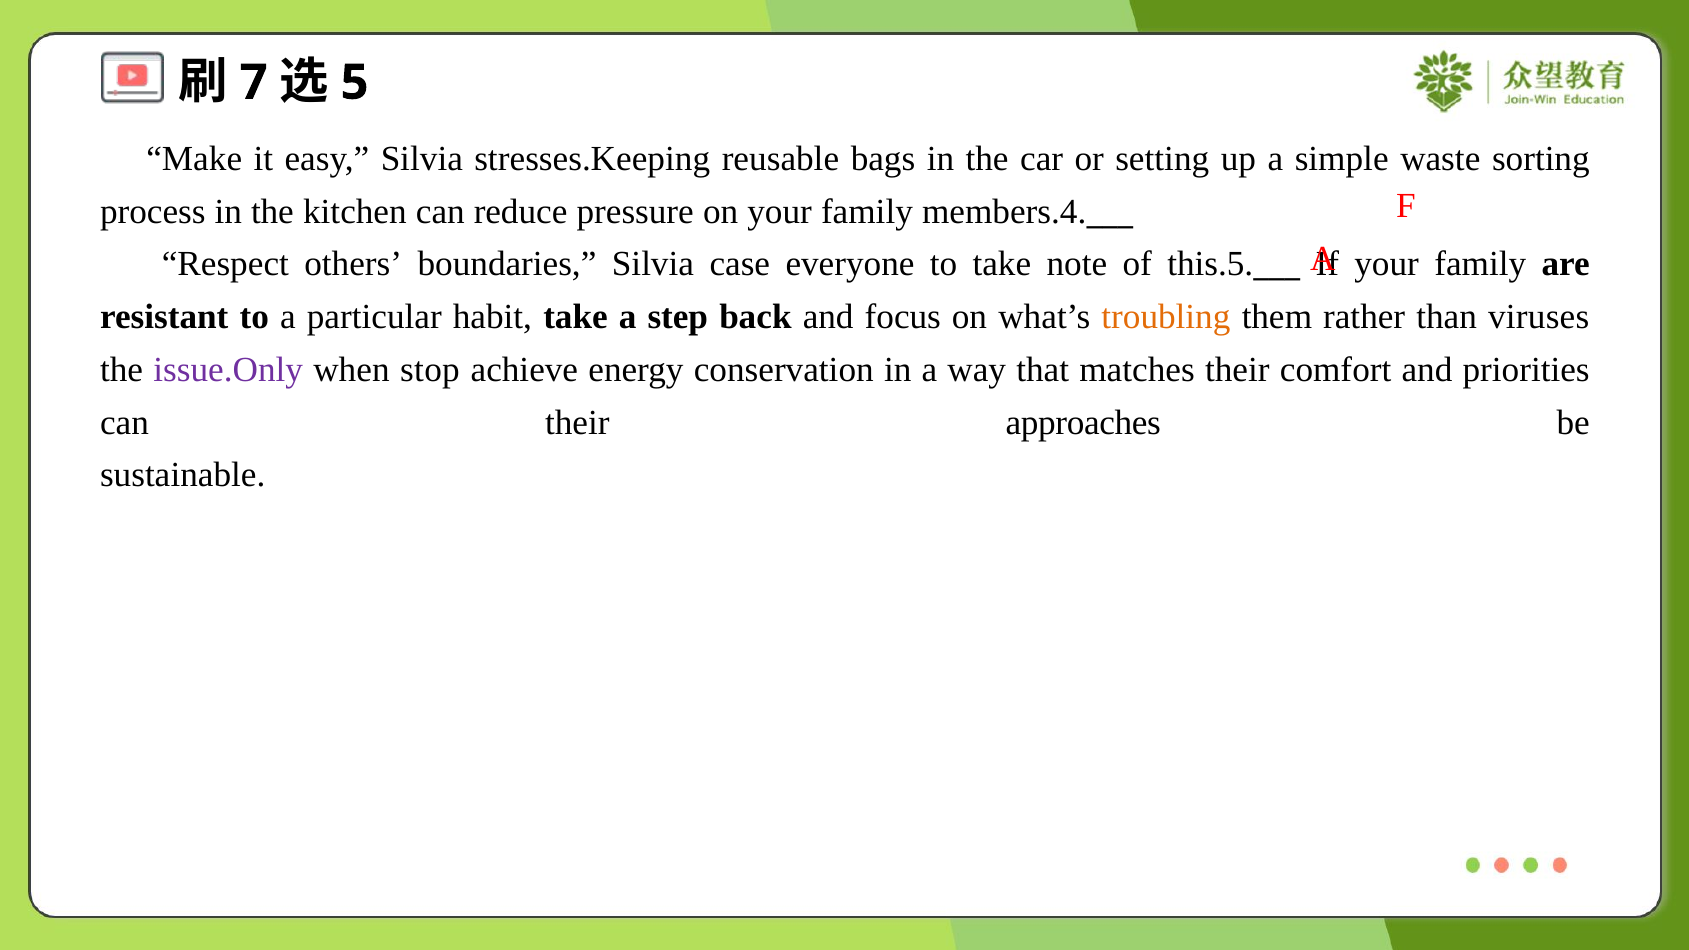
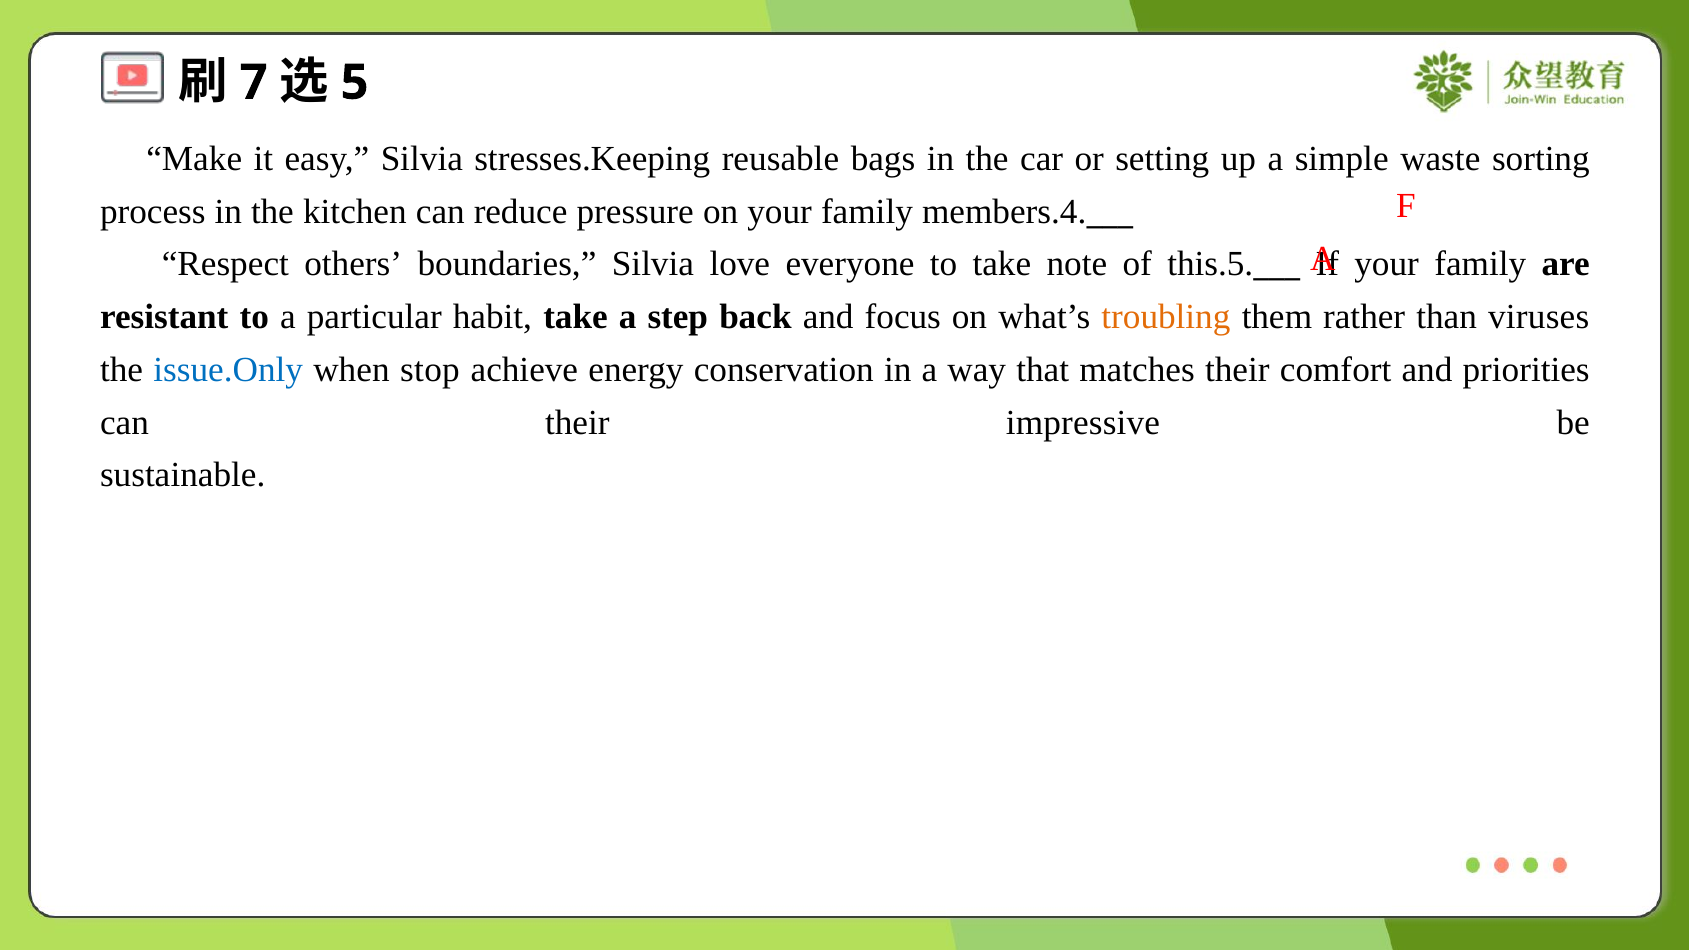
case: case -> love
issue.Only colour: purple -> blue
approaches: approaches -> impressive
